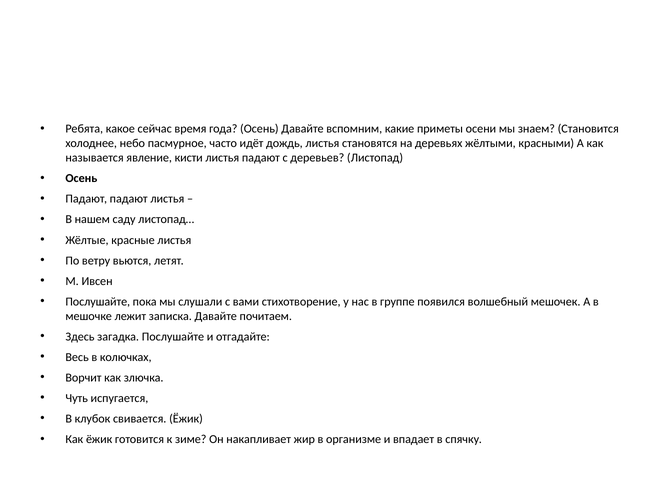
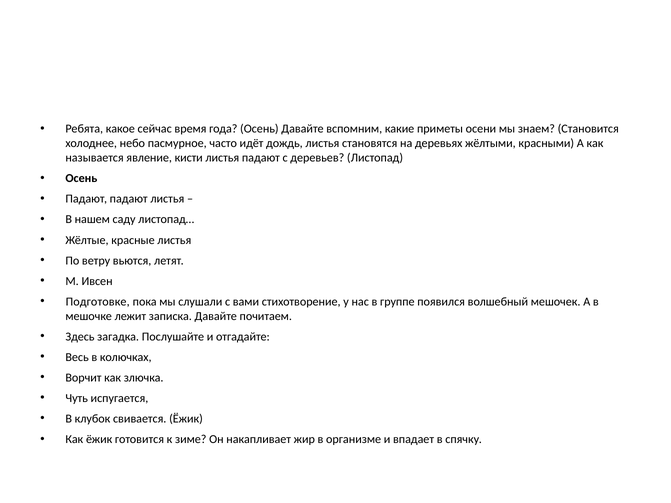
Послушайте at (98, 302): Послушайте -> Подготовке
